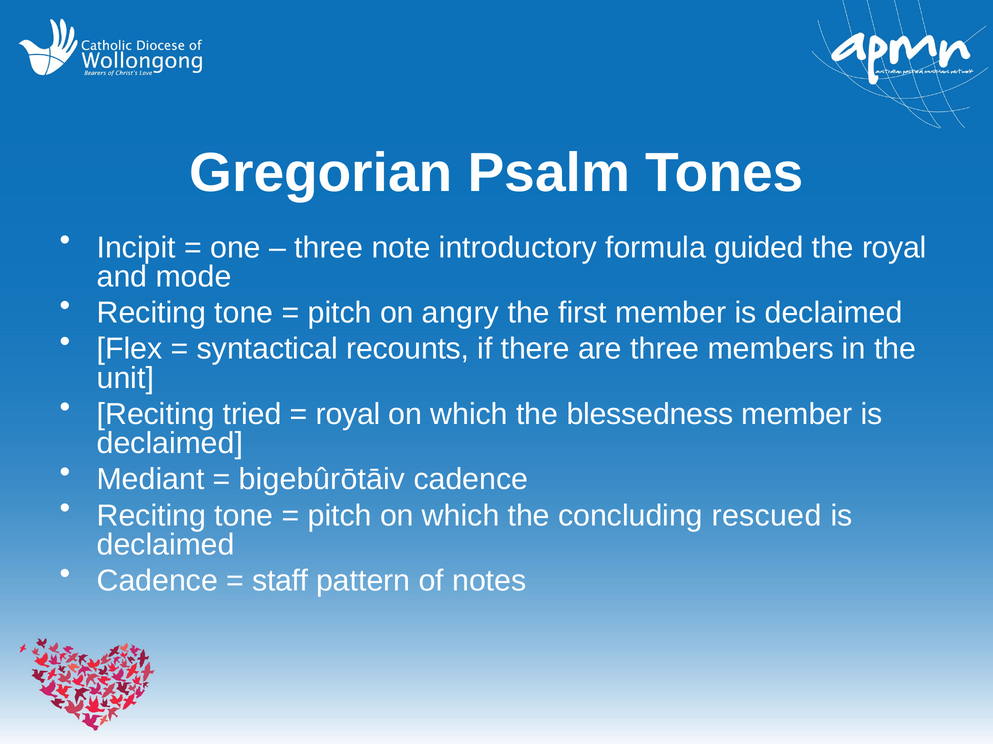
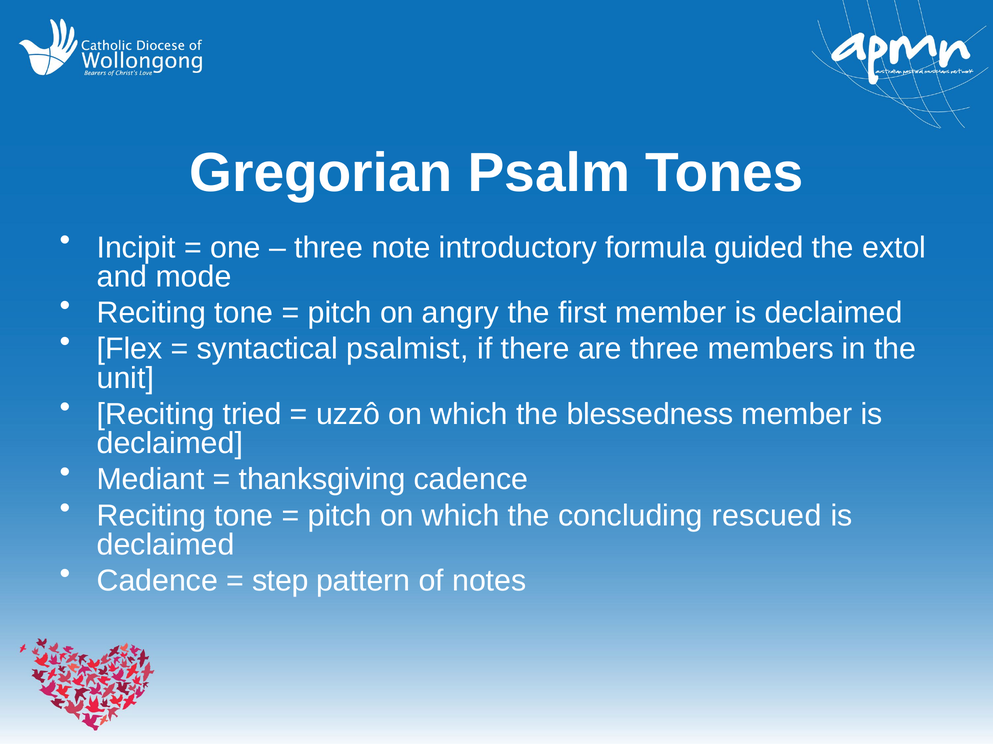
the royal: royal -> extol
recounts: recounts -> psalmist
royal at (348, 415): royal -> uzzô
bigebûrōtāiv: bigebûrōtāiv -> thanksgiving
staff: staff -> step
